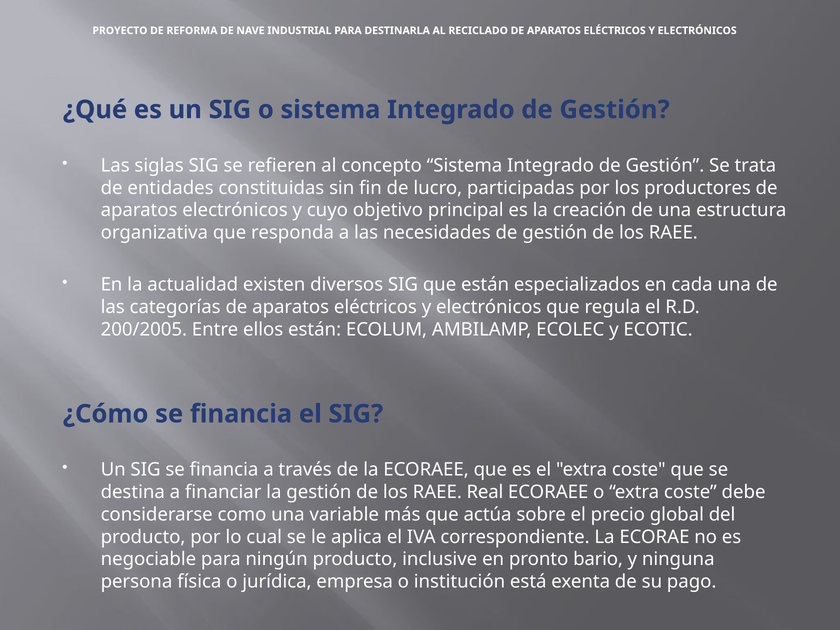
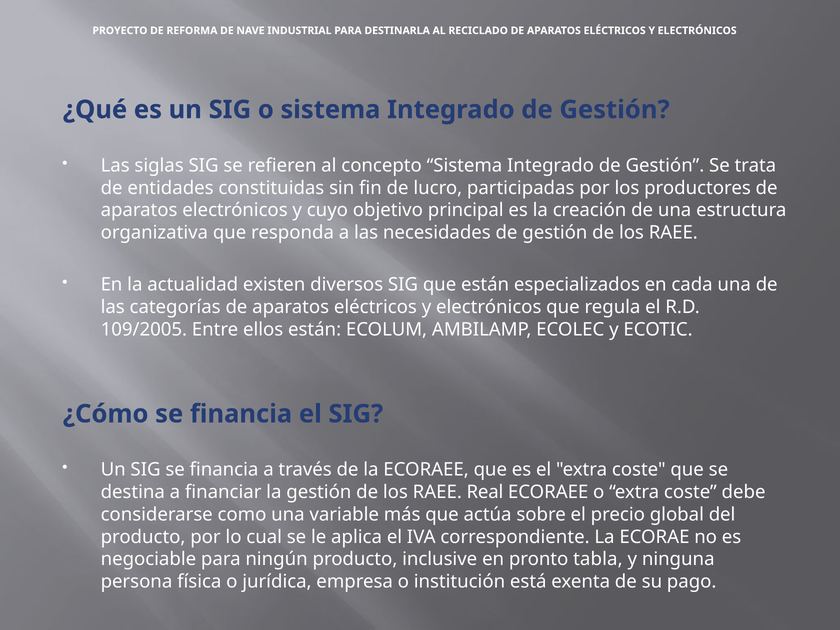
200/2005: 200/2005 -> 109/2005
bario: bario -> tabla
